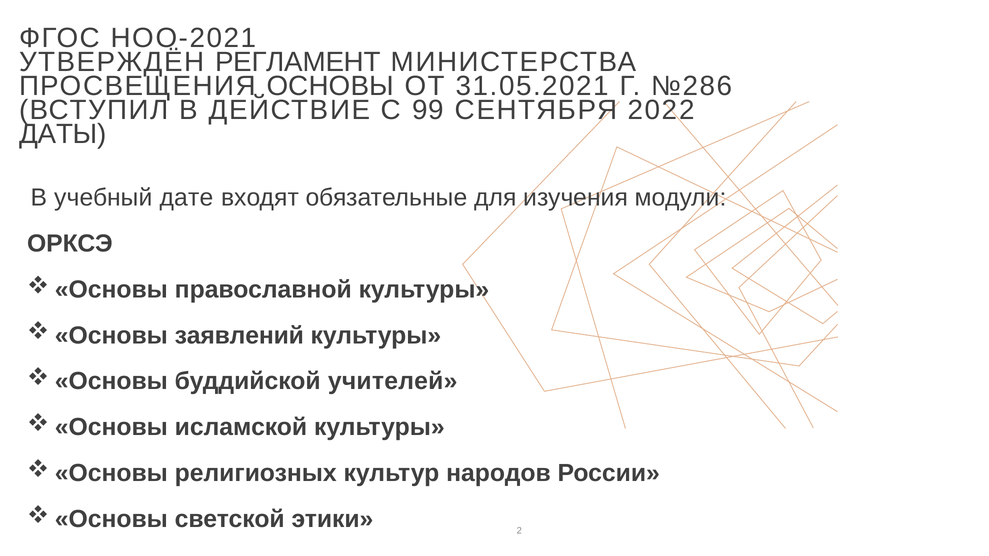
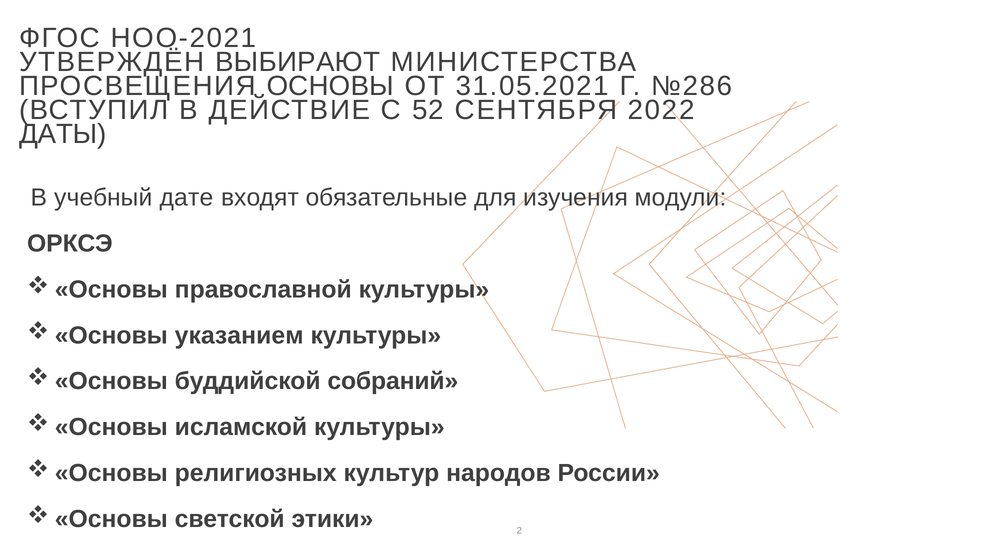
РЕГЛАМЕНТ: РЕГЛАМЕНТ -> ВЫБИРАЮТ
99: 99 -> 52
заявлений: заявлений -> указанием
учителей: учителей -> собраний
